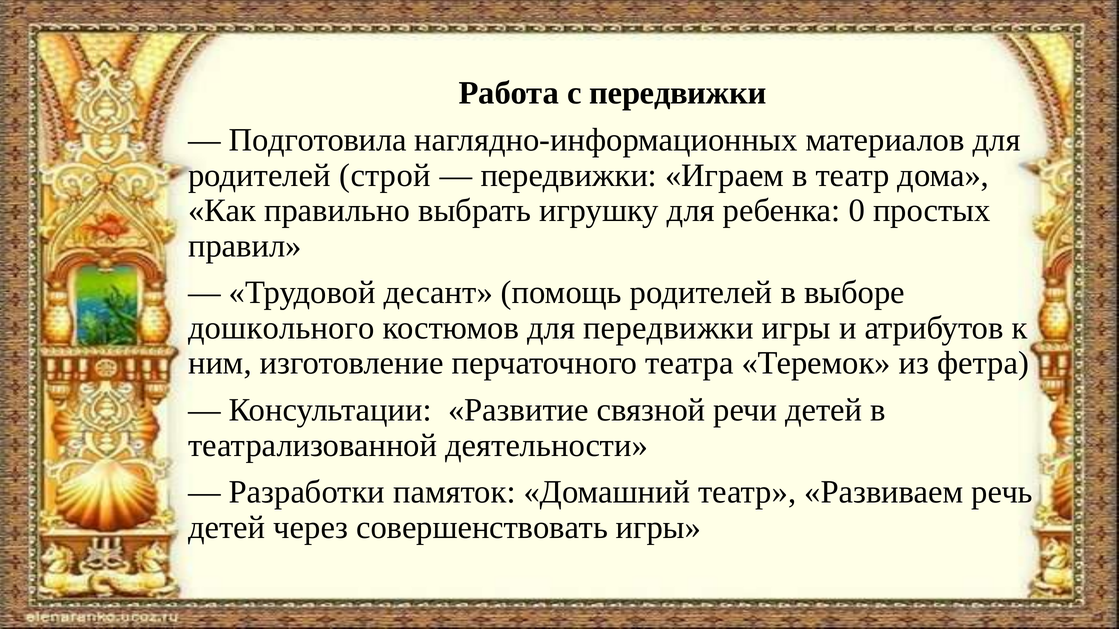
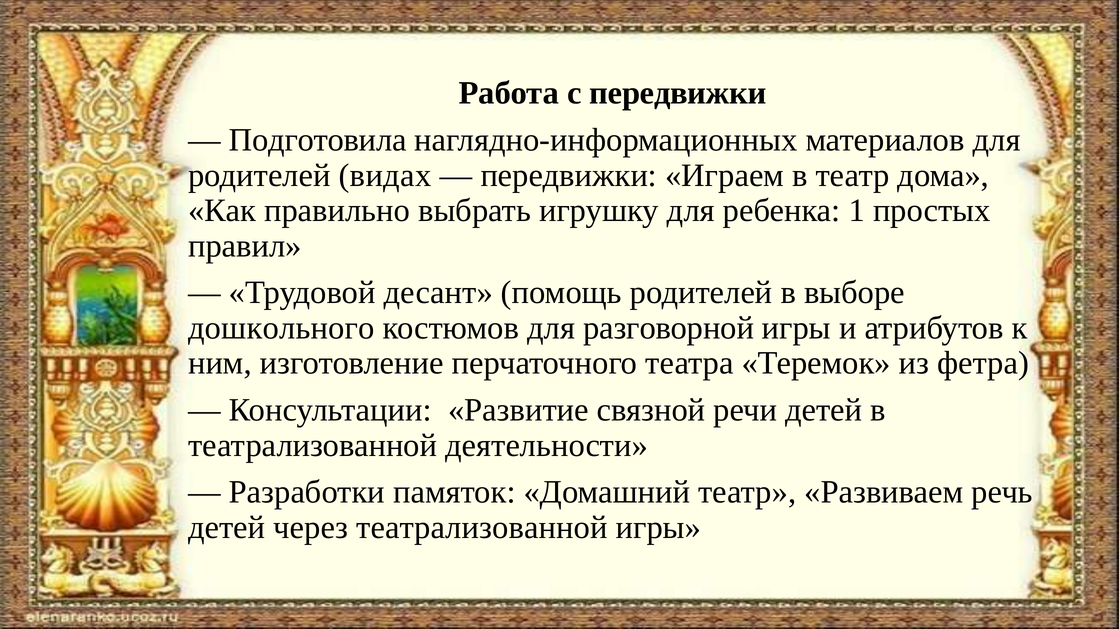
строй: строй -> видах
0: 0 -> 1
для передвижки: передвижки -> разговорной
через совершенствовать: совершенствовать -> театрализованной
